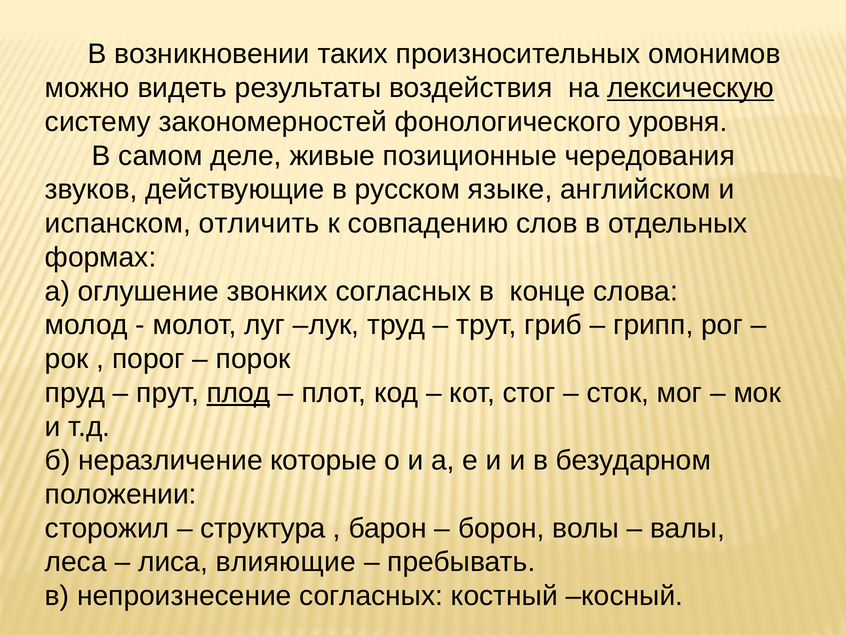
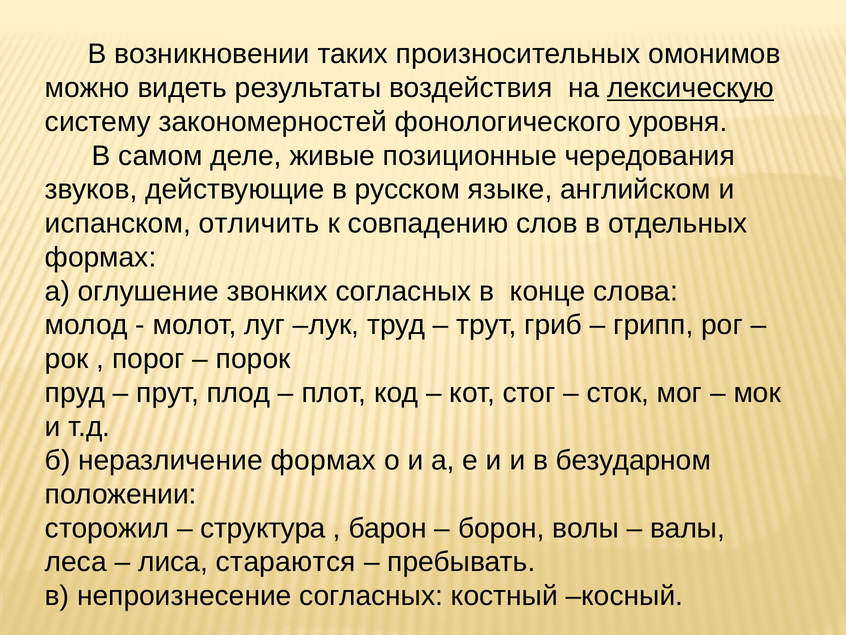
плод underline: present -> none
неразличение которые: которые -> формах
влияющие: влияющие -> стараются
